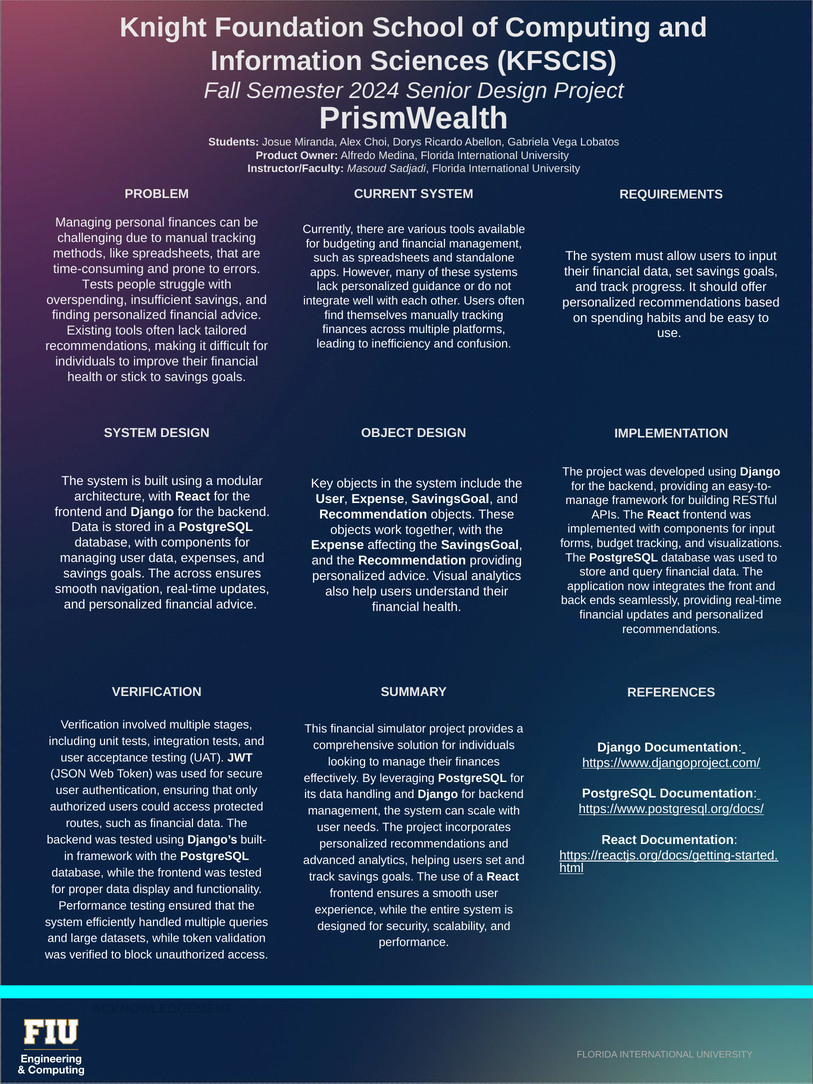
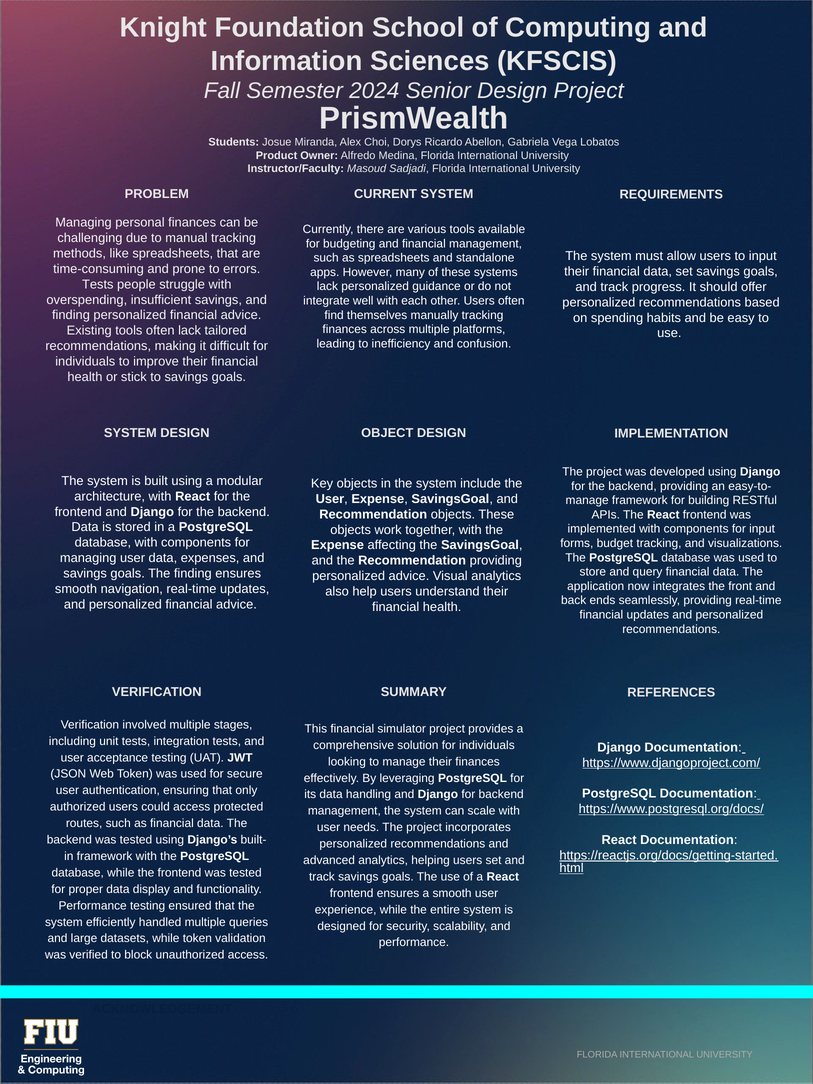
The across: across -> finding
